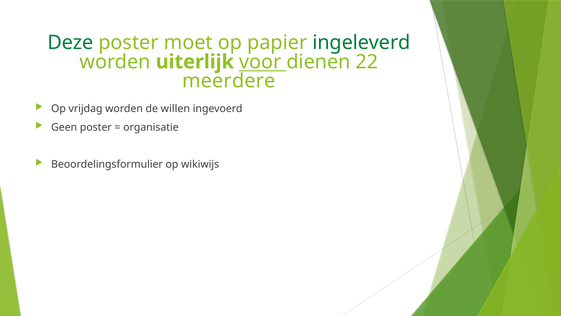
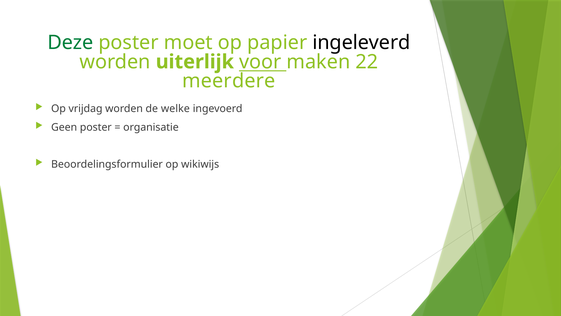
ingeleverd colour: green -> black
dienen: dienen -> maken
willen: willen -> welke
